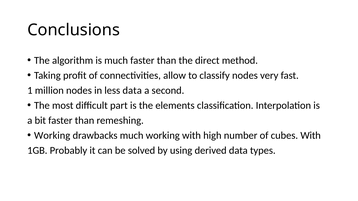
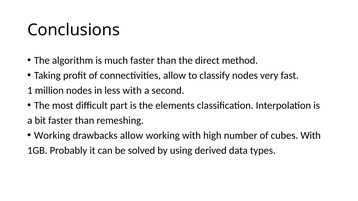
less data: data -> with
drawbacks much: much -> allow
